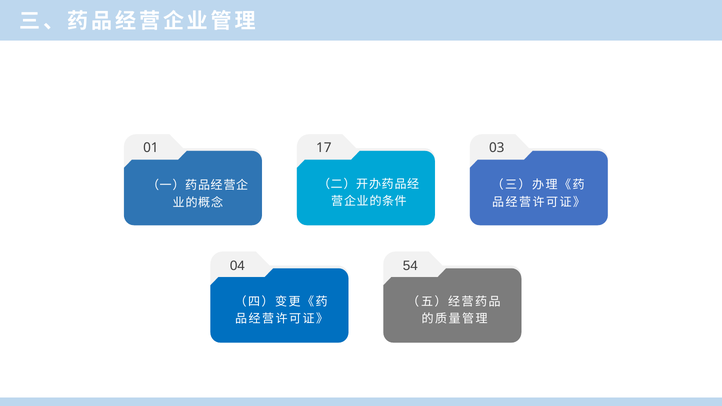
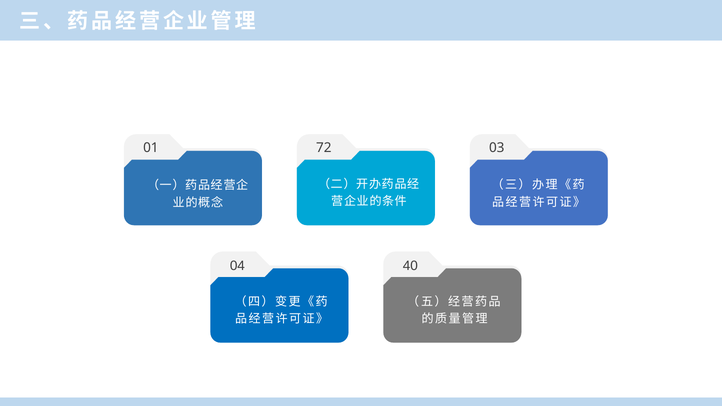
17: 17 -> 72
54: 54 -> 40
